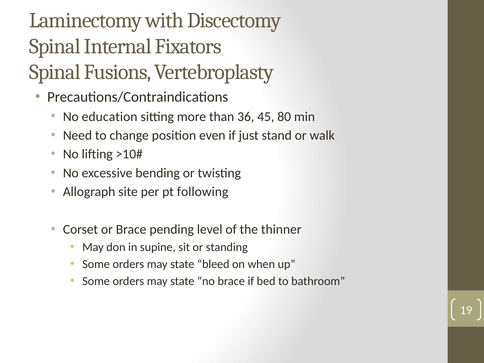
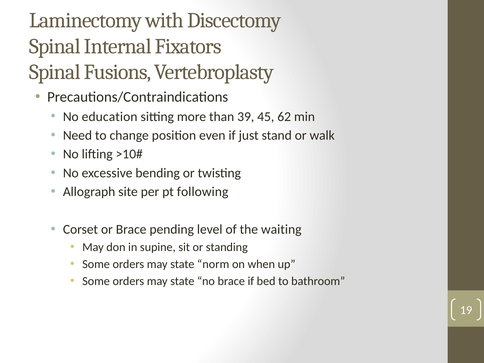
36: 36 -> 39
80: 80 -> 62
thinner: thinner -> waiting
bleed: bleed -> norm
